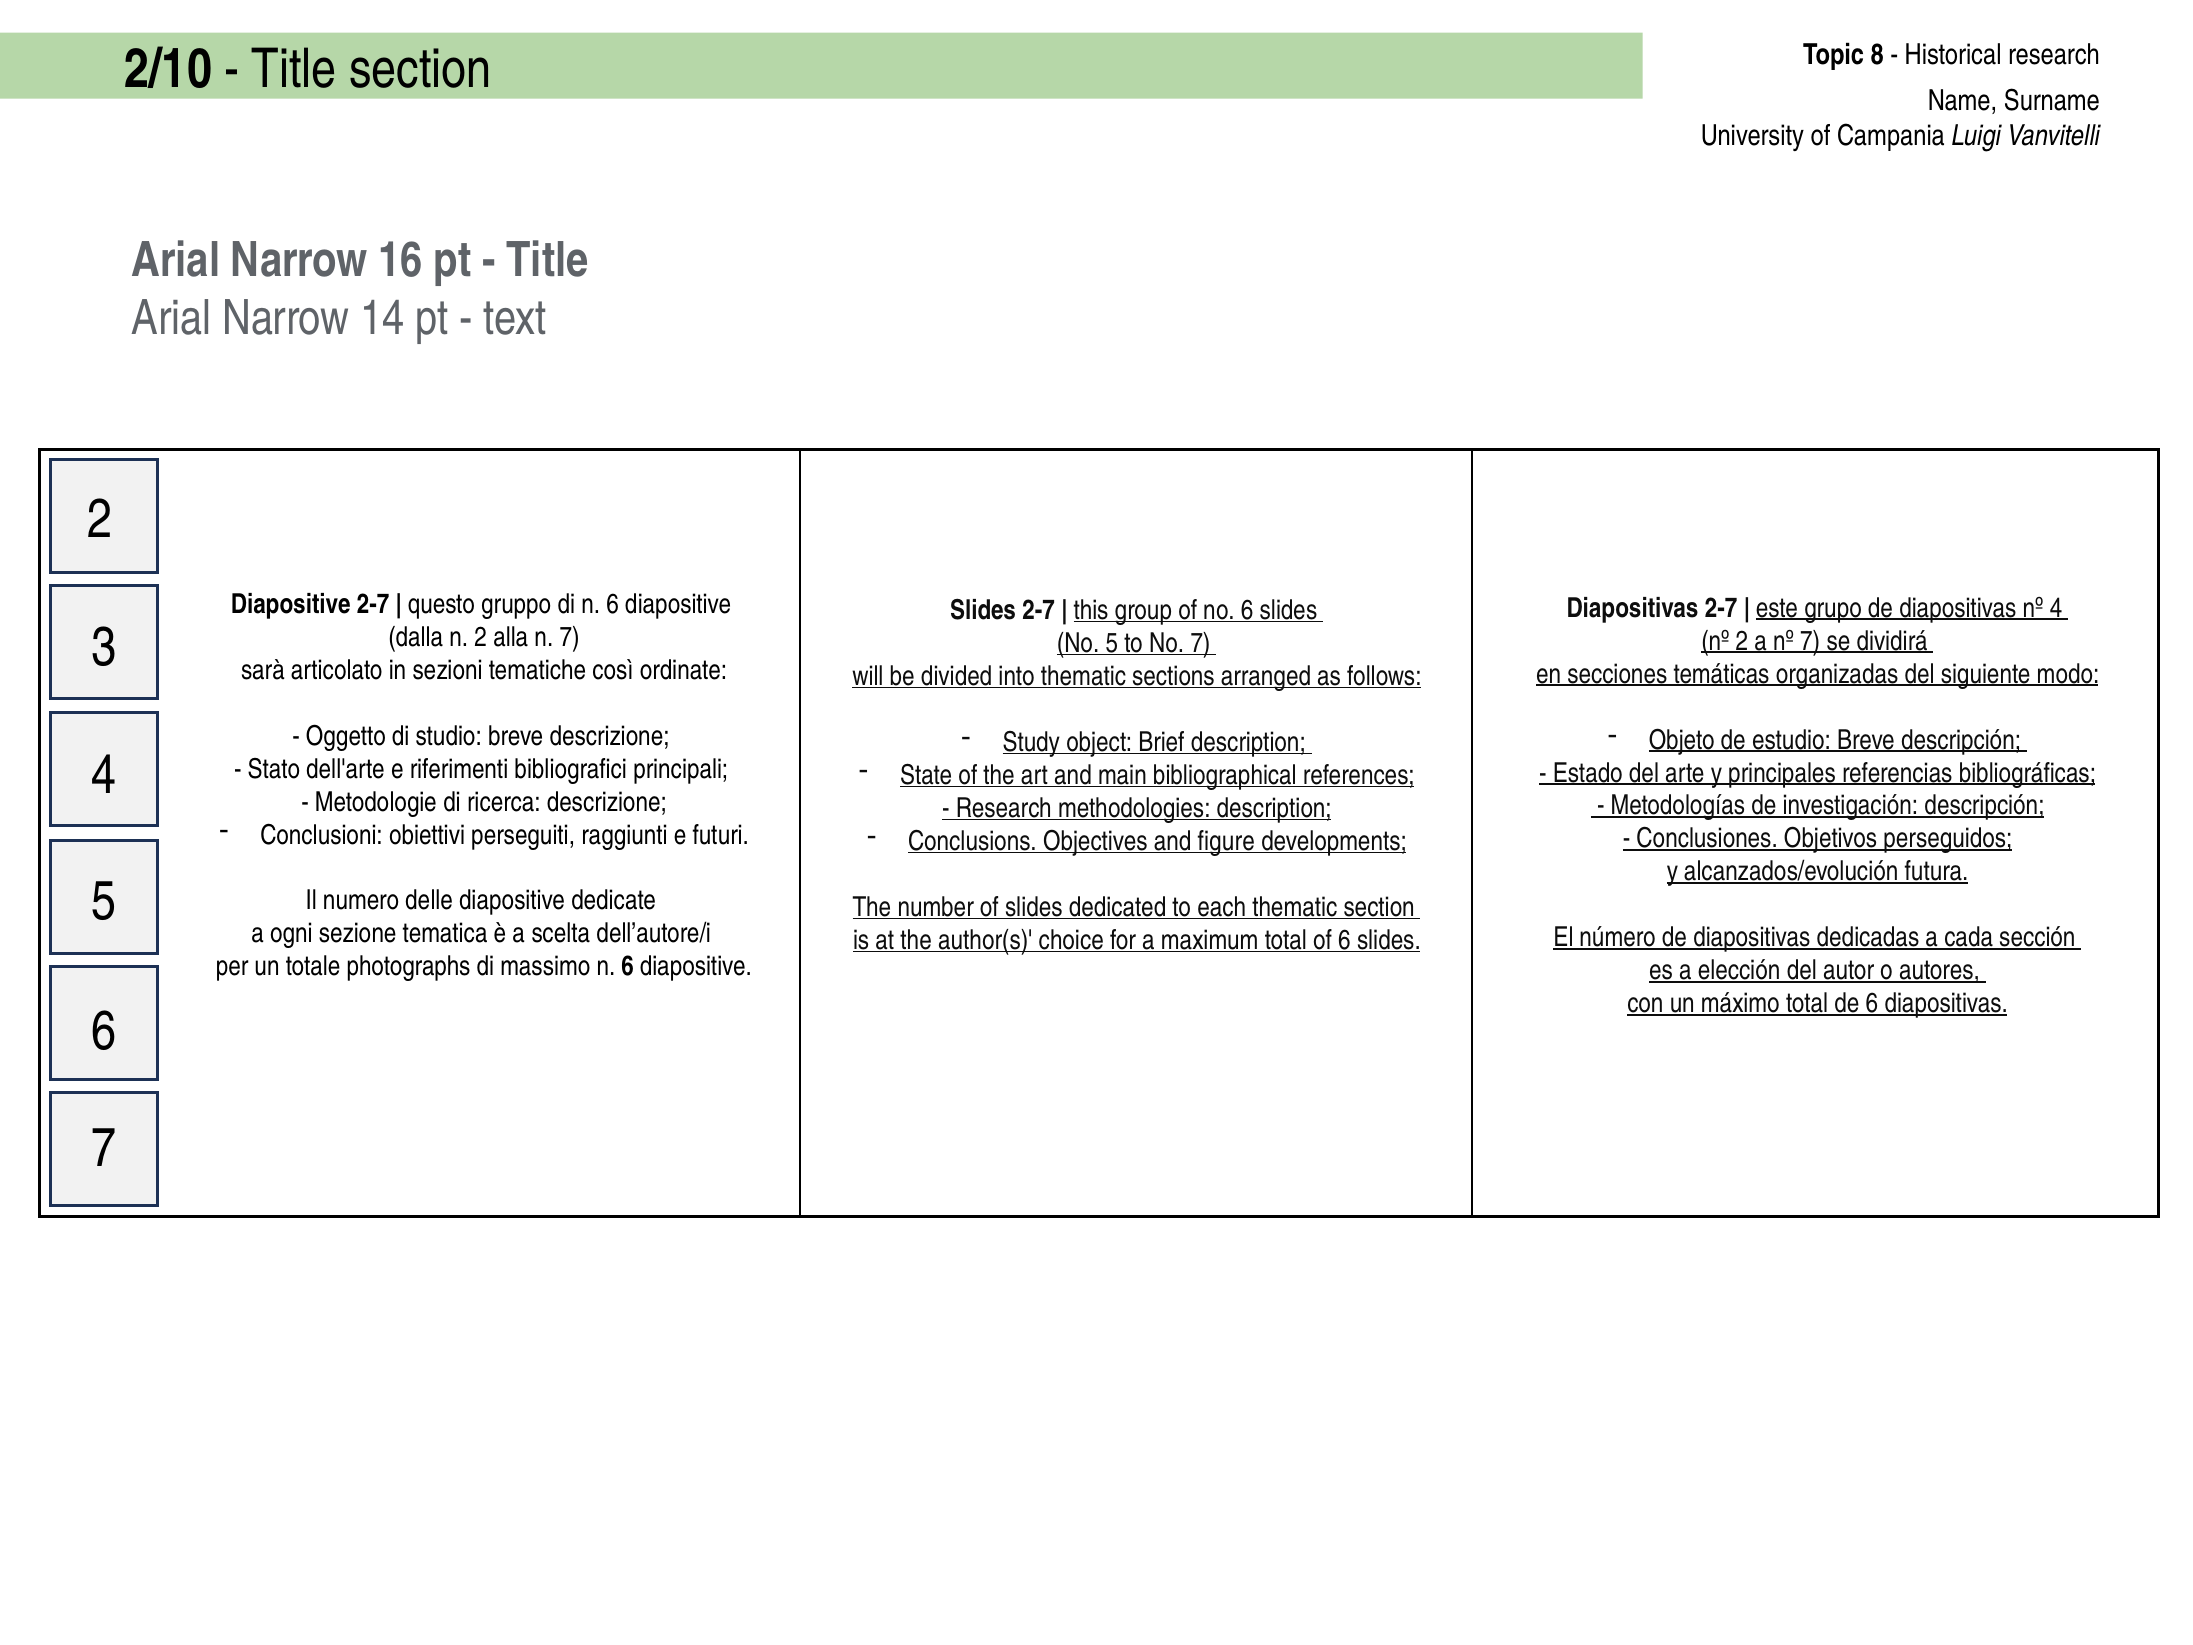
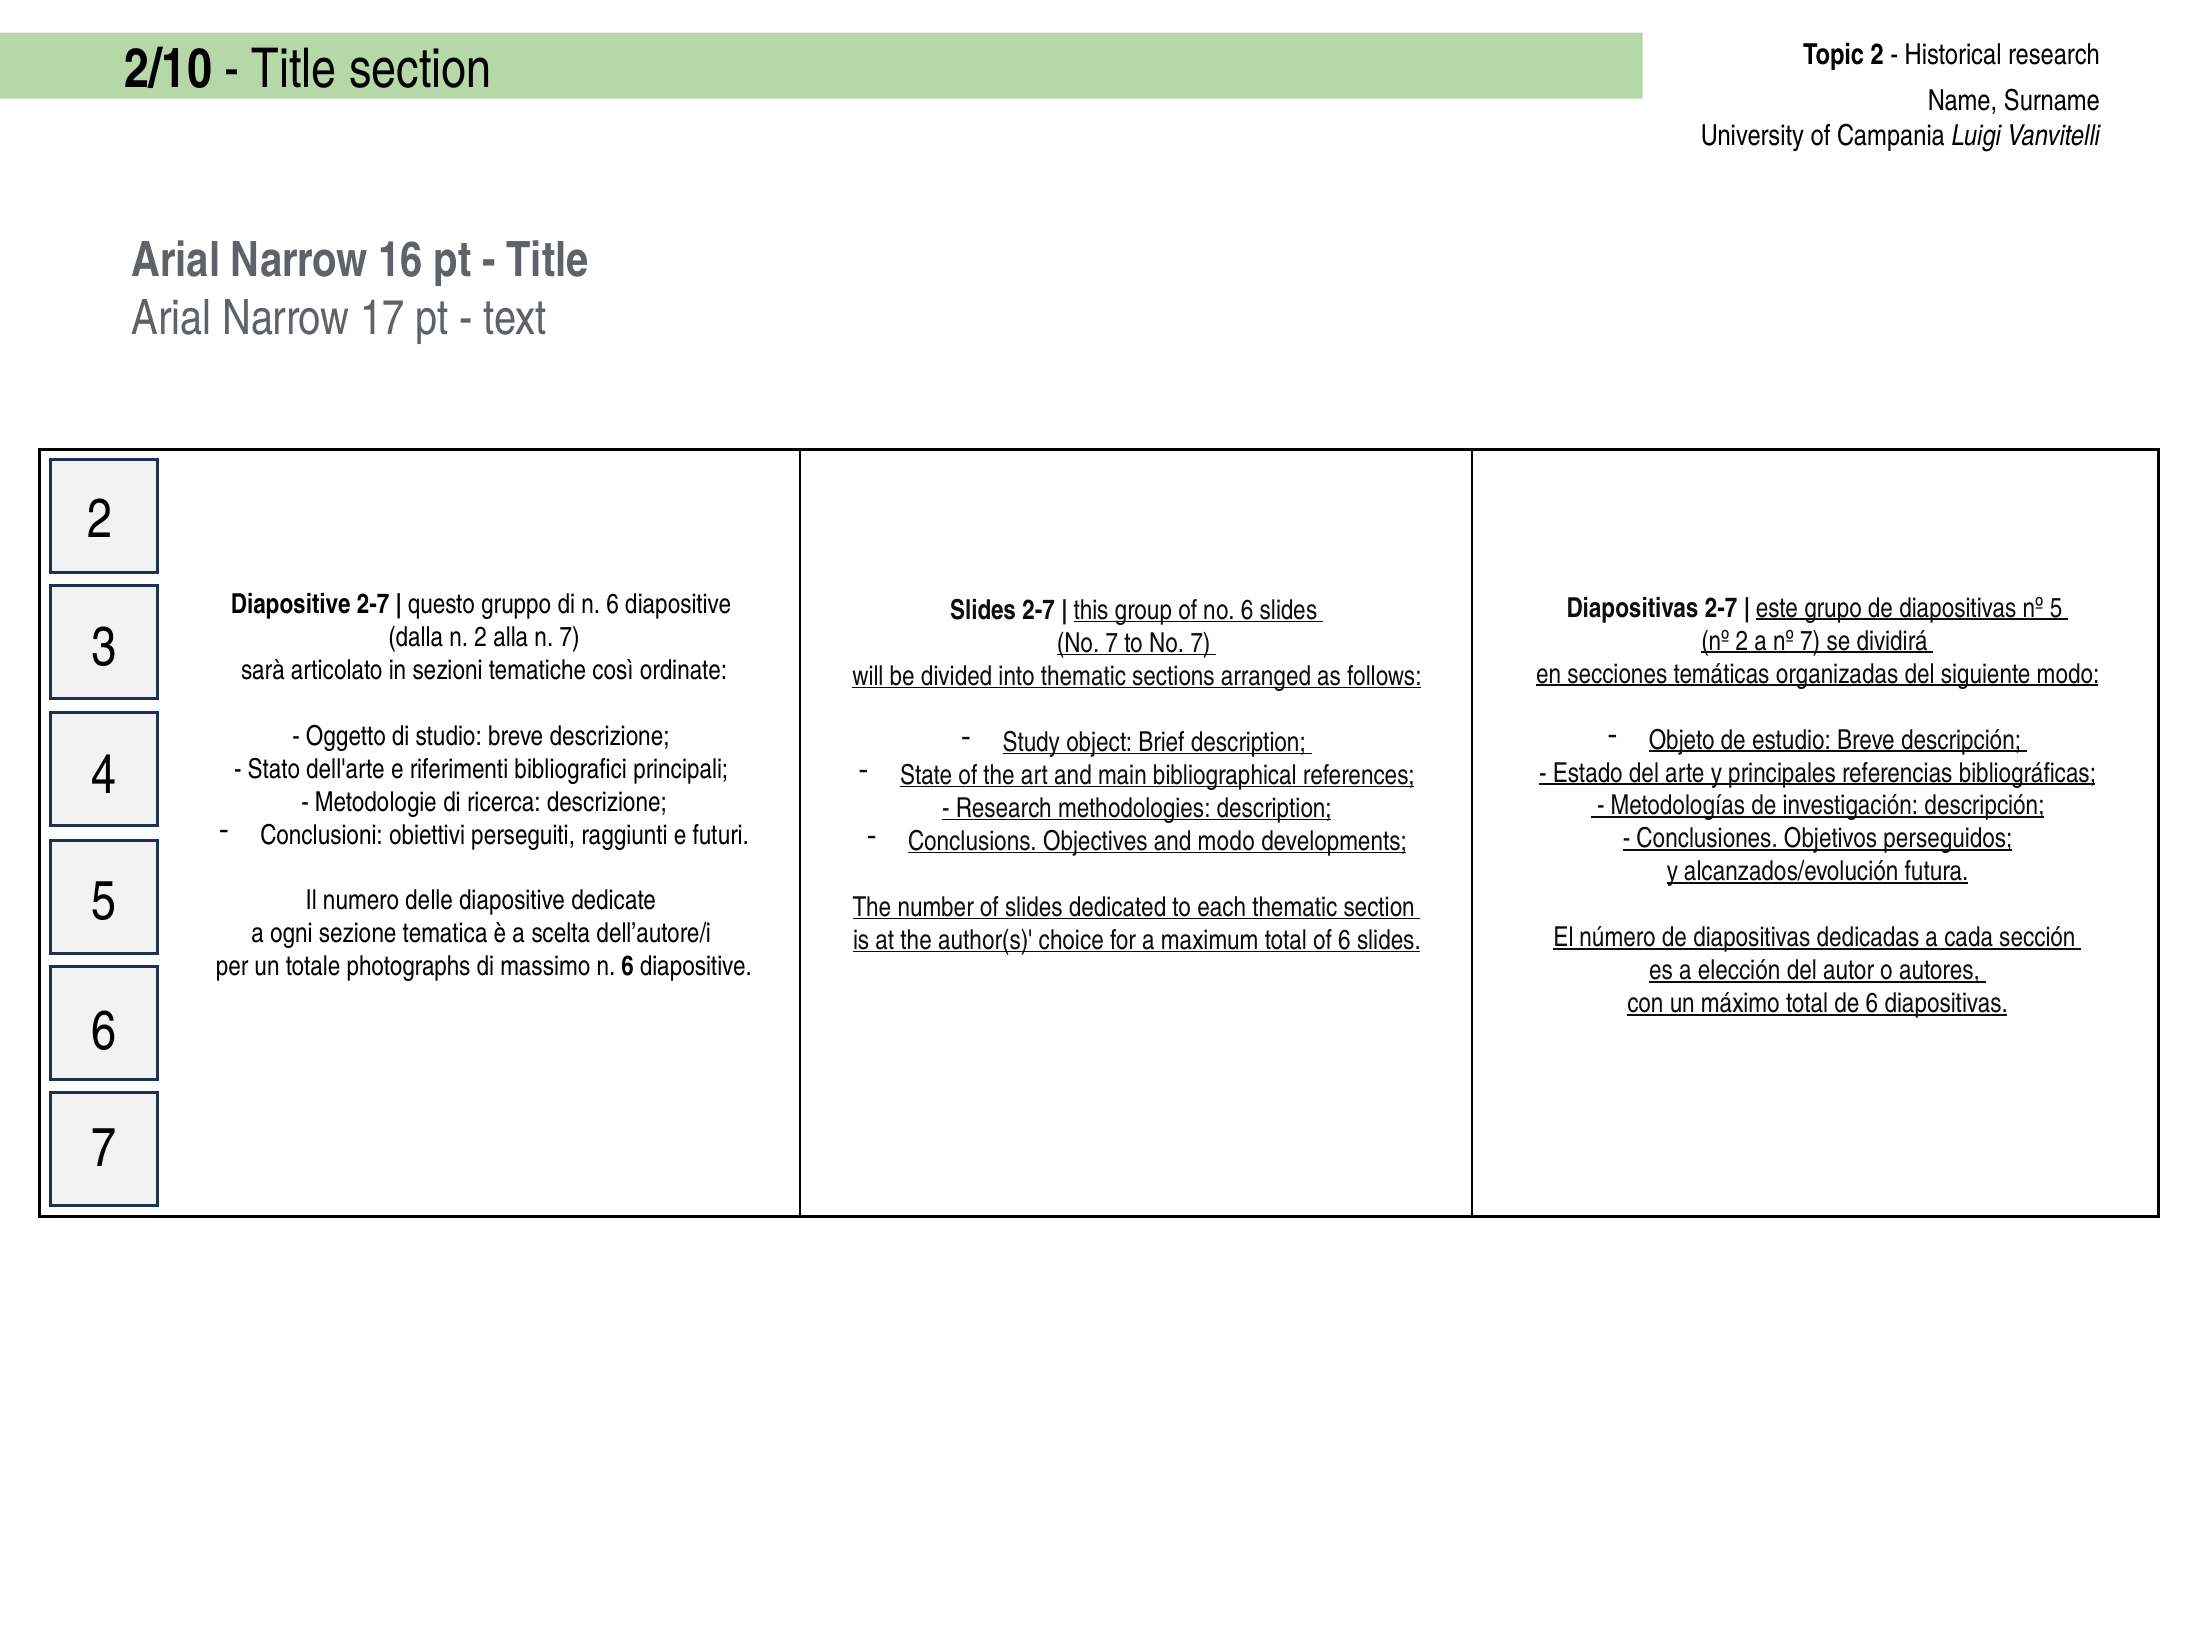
Topic 8: 8 -> 2
14: 14 -> 17
nº 4: 4 -> 5
5 at (1112, 643): 5 -> 7
and figure: figure -> modo
